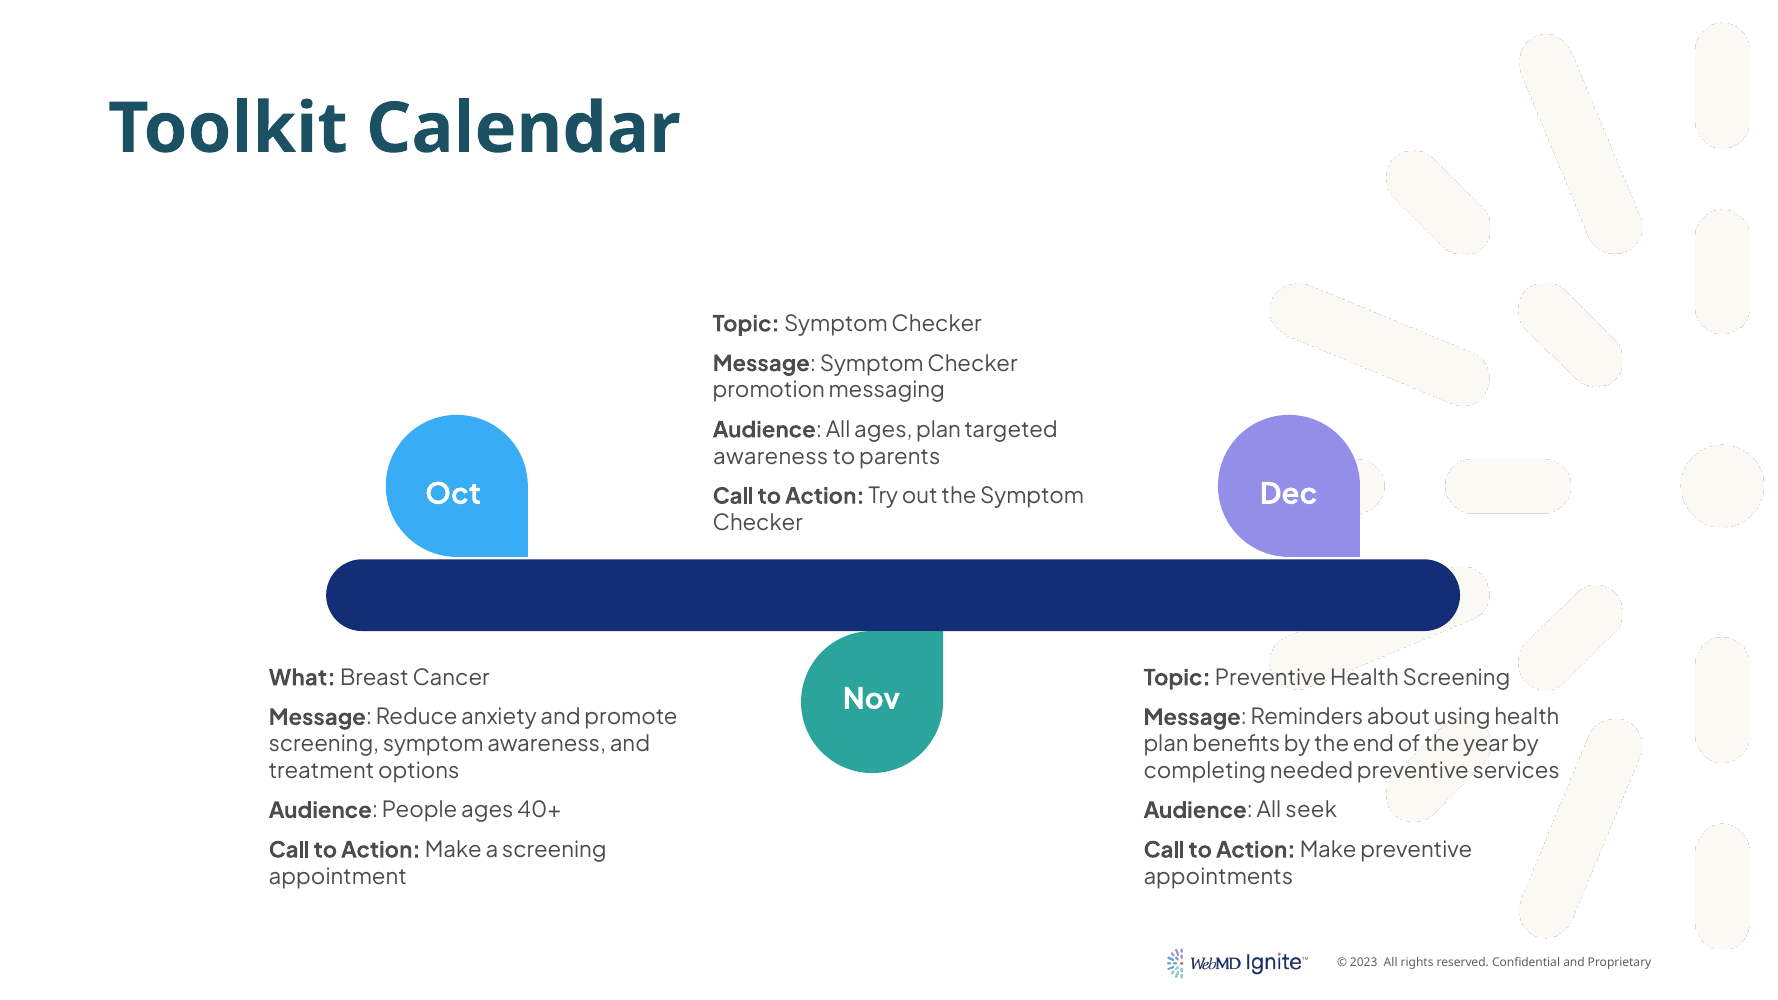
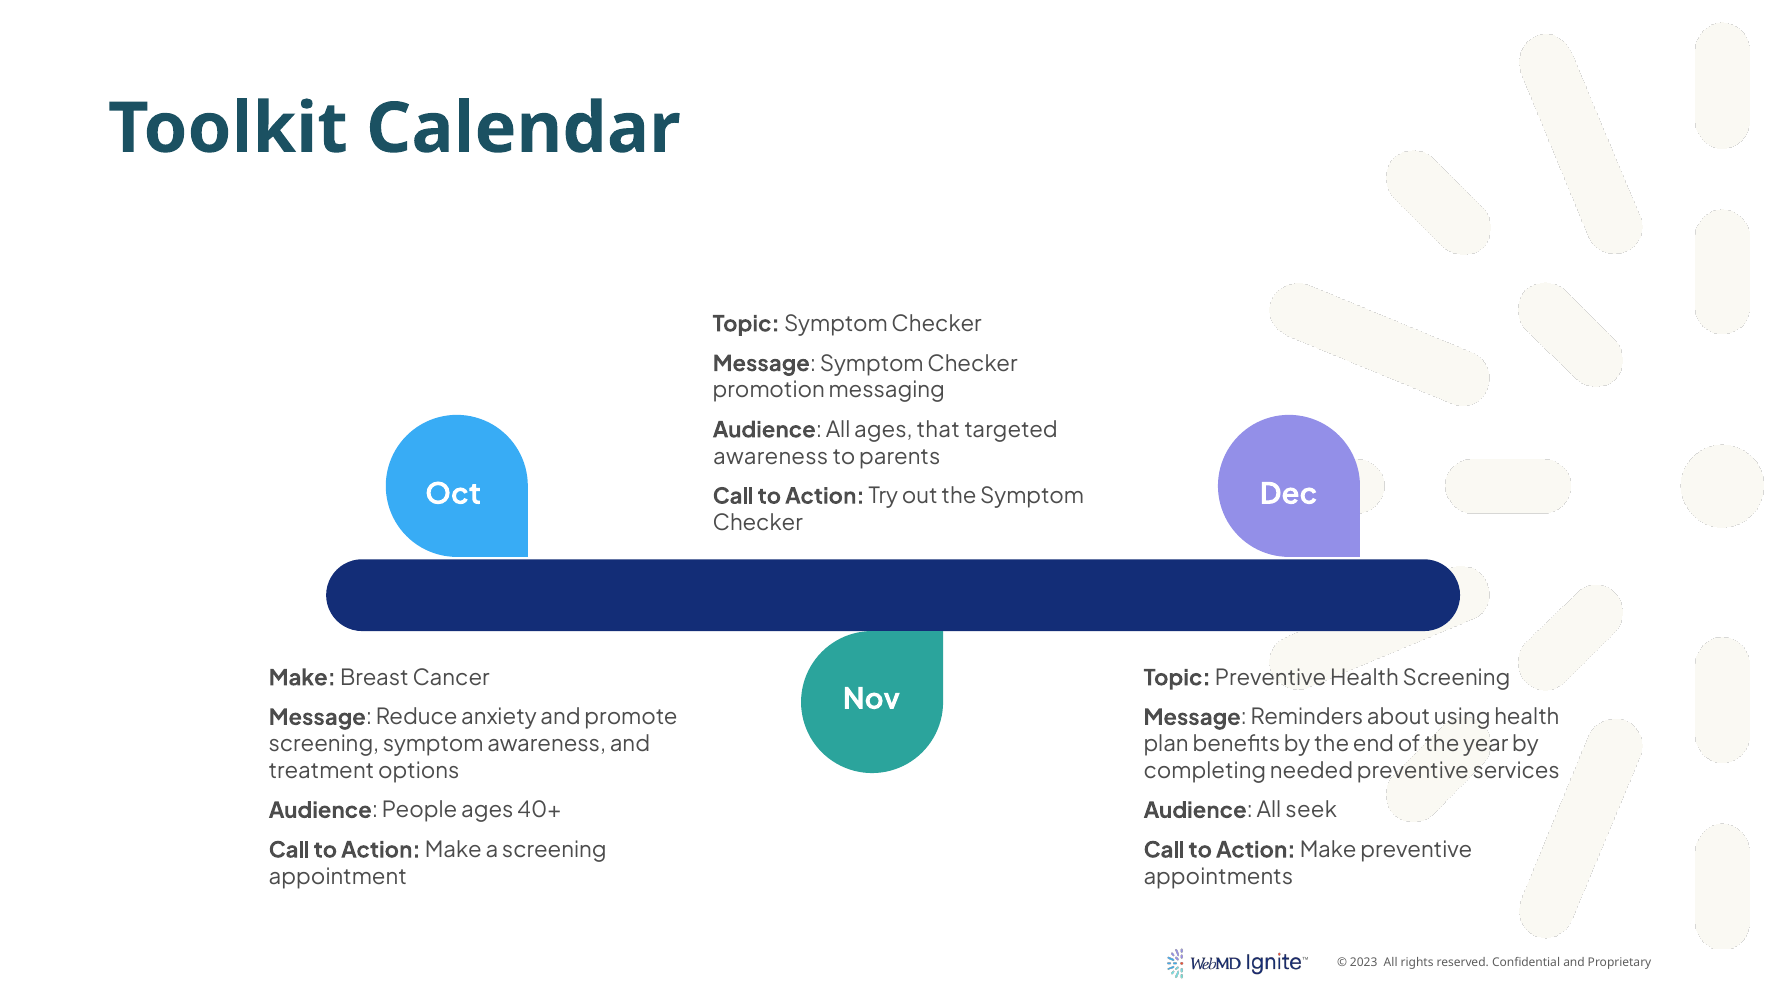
ages plan: plan -> that
What at (302, 678): What -> Make
